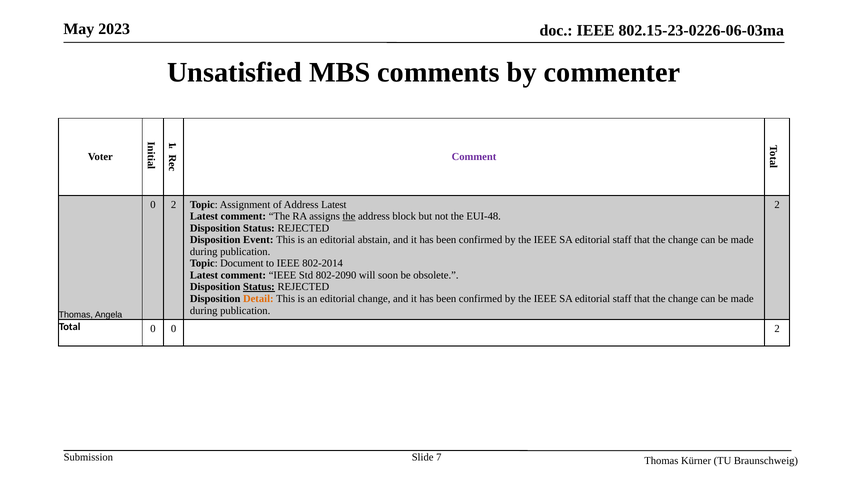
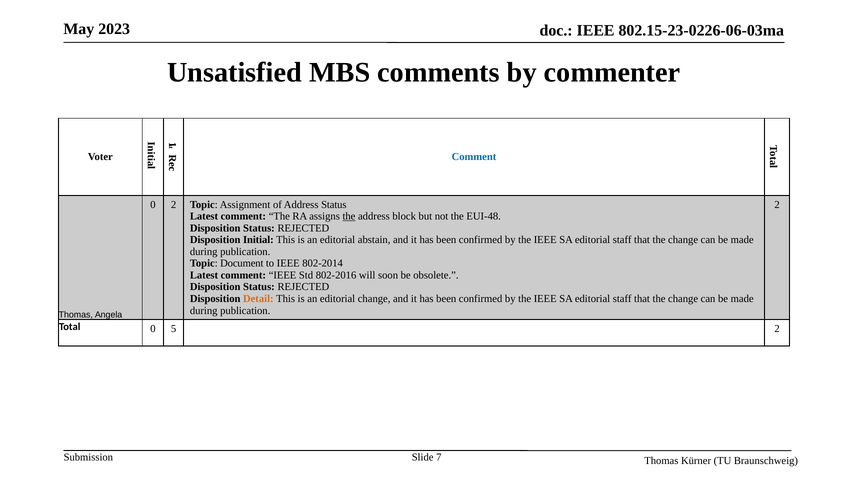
Comment at (474, 157) colour: purple -> blue
Address Latest: Latest -> Status
Event: Event -> Initial
802-2090: 802-2090 -> 802-2016
Status at (259, 287) underline: present -> none
0 0: 0 -> 5
